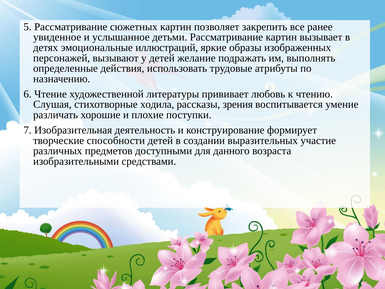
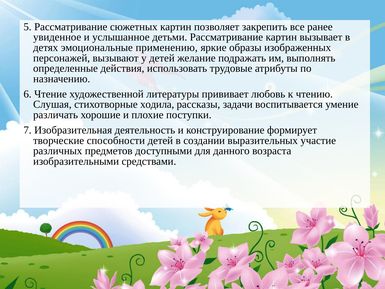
иллюстраций: иллюстраций -> применению
зрения: зрения -> задачи
